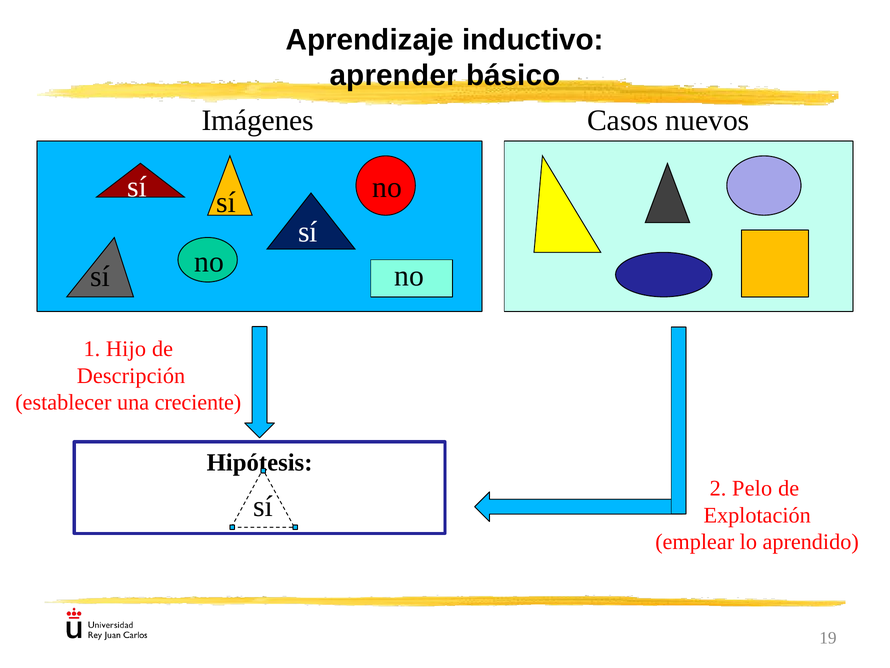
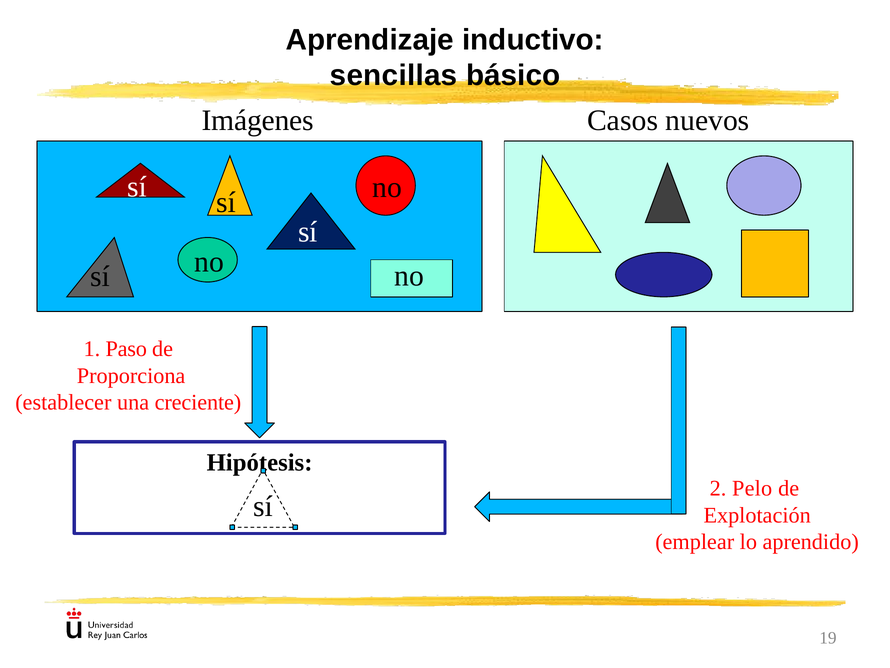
aprender: aprender -> sencillas
Hijo: Hijo -> Paso
Descripción: Descripción -> Proporciona
